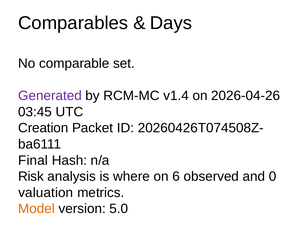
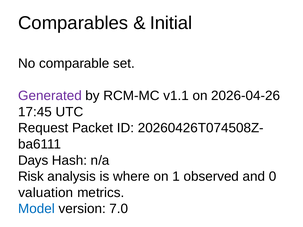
Days: Days -> Initial
v1.4: v1.4 -> v1.1
03:45: 03:45 -> 17:45
Creation: Creation -> Request
Final: Final -> Days
6: 6 -> 1
Model colour: orange -> blue
5.0: 5.0 -> 7.0
